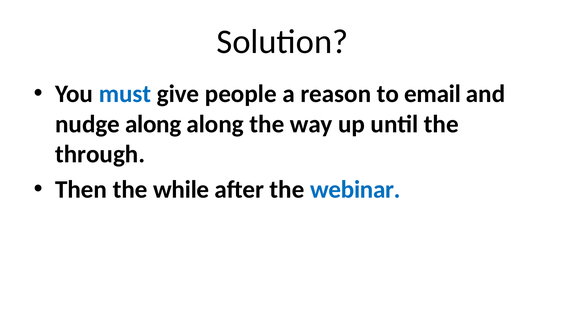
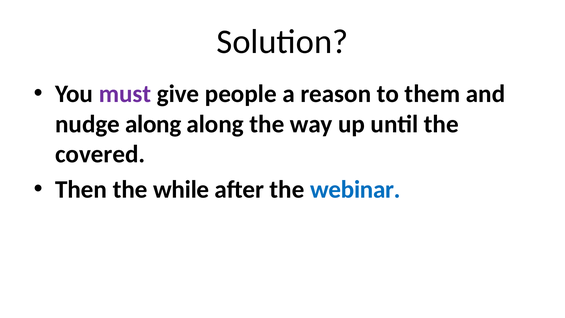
must colour: blue -> purple
email: email -> them
through: through -> covered
